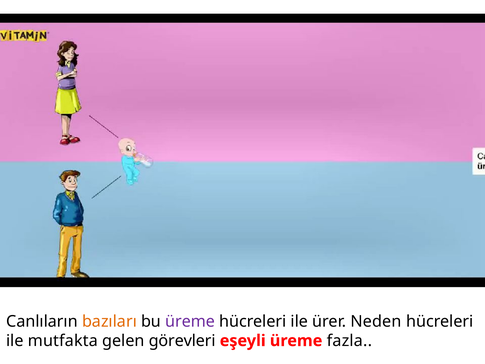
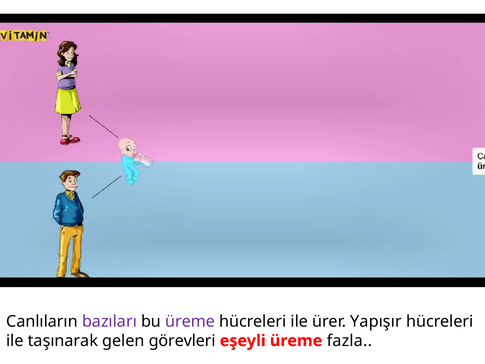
bazıları colour: orange -> purple
Neden: Neden -> Yapışır
mutfakta: mutfakta -> taşınarak
